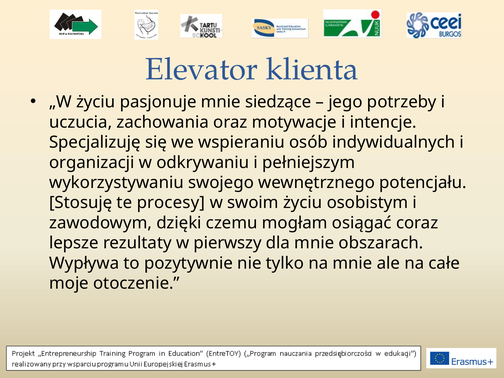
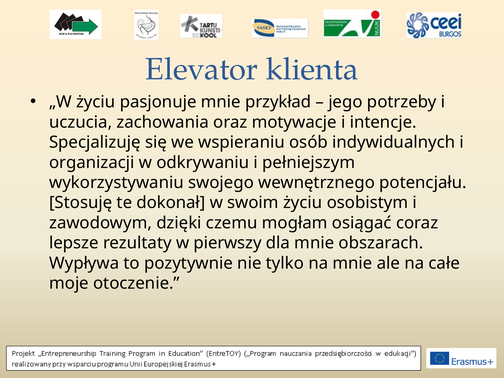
siedzące: siedzące -> przykład
procesy: procesy -> dokonał
